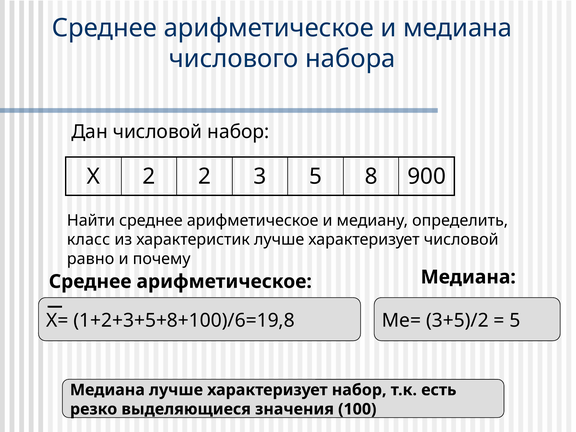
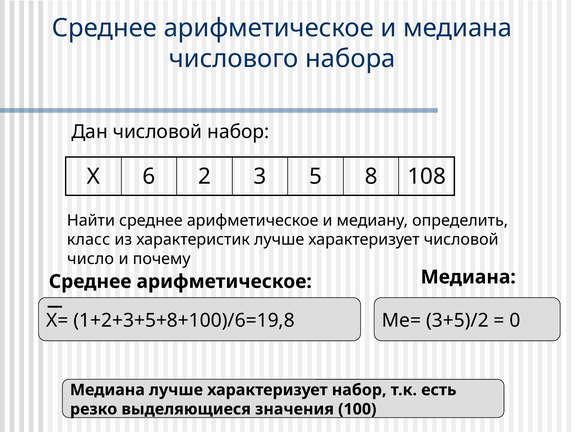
X 2: 2 -> 6
900: 900 -> 108
равно: равно -> число
5 at (515, 321): 5 -> 0
